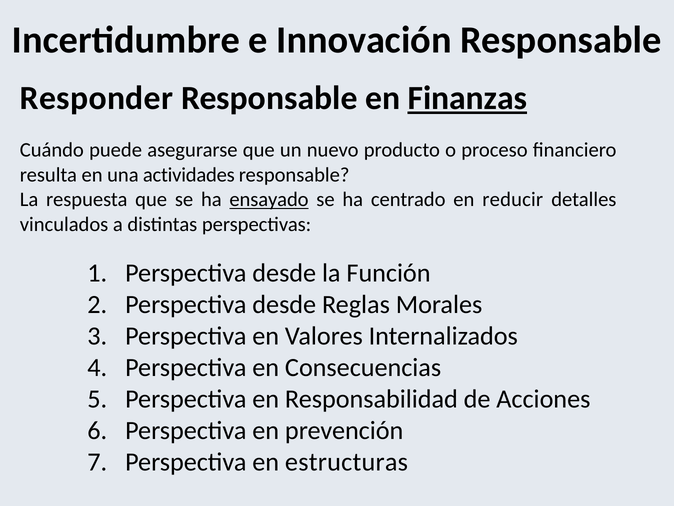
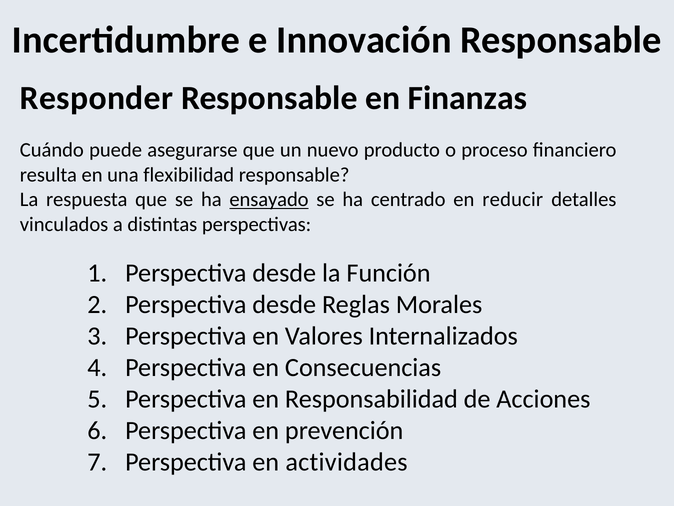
Finanzas underline: present -> none
actividades: actividades -> flexibilidad
estructuras: estructuras -> actividades
